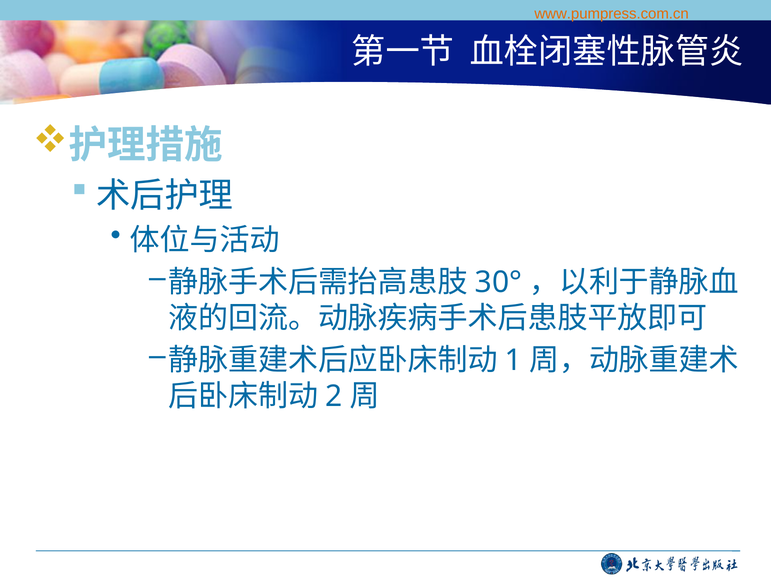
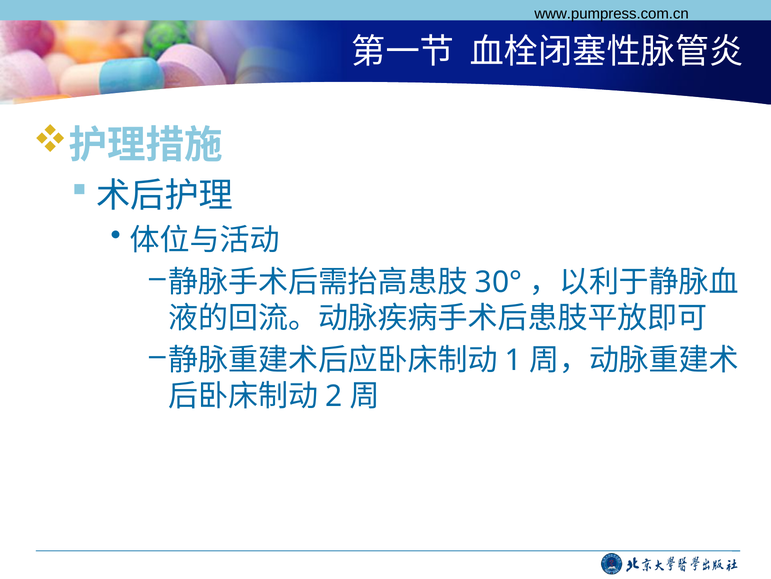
www.pumpress.com.cn colour: orange -> black
